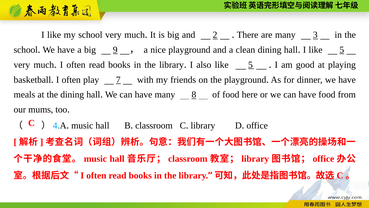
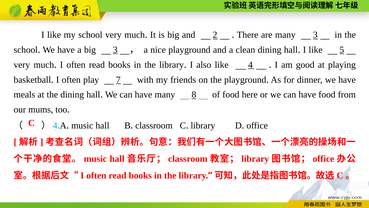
big 9: 9 -> 3
also like 5: 5 -> 4
